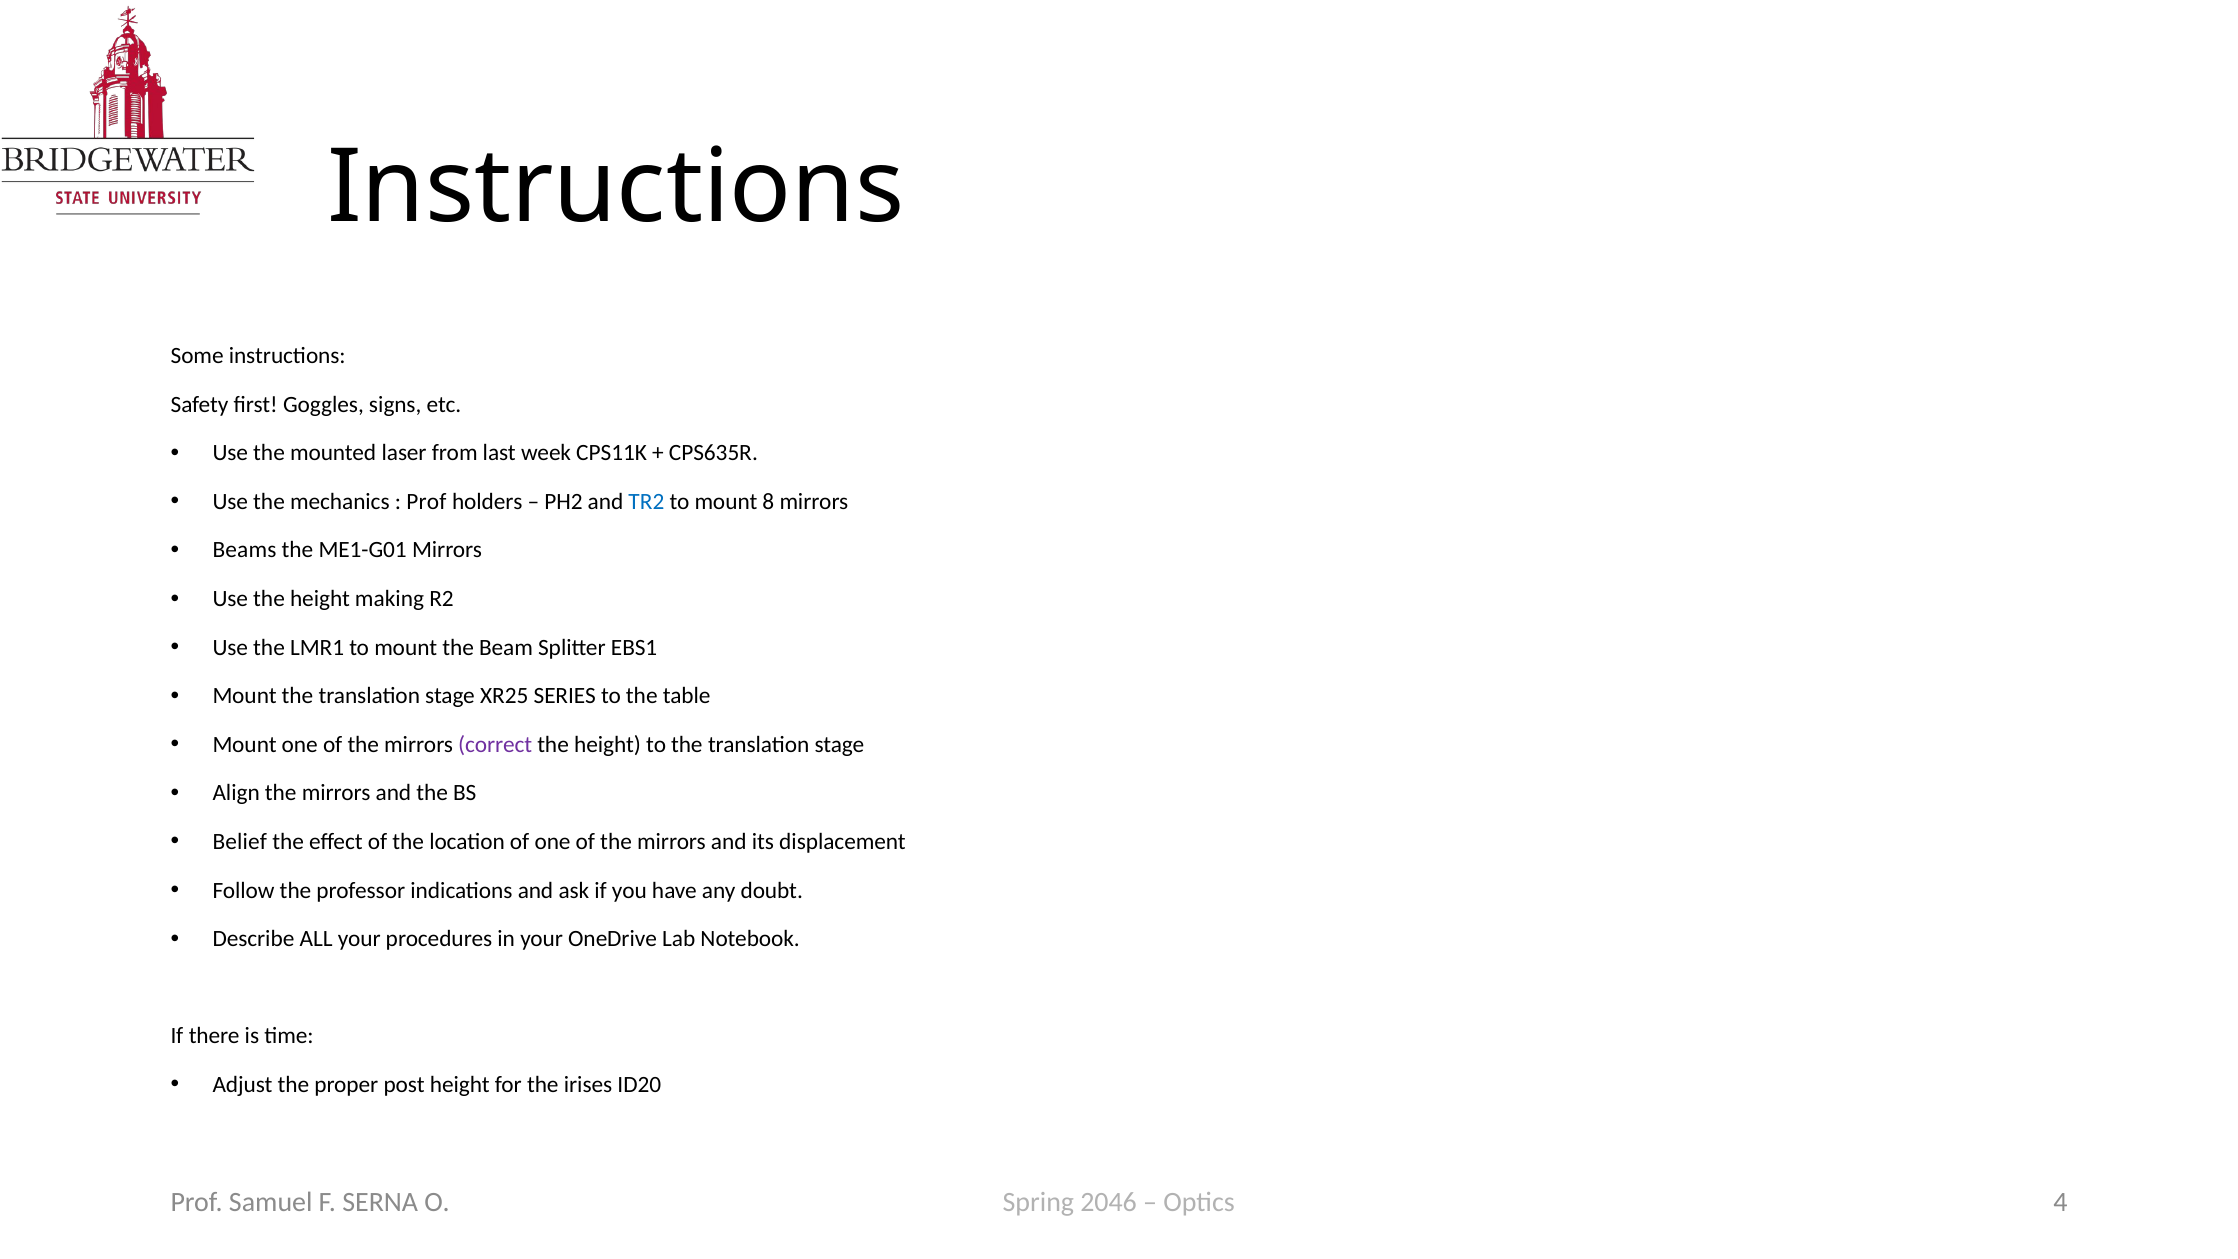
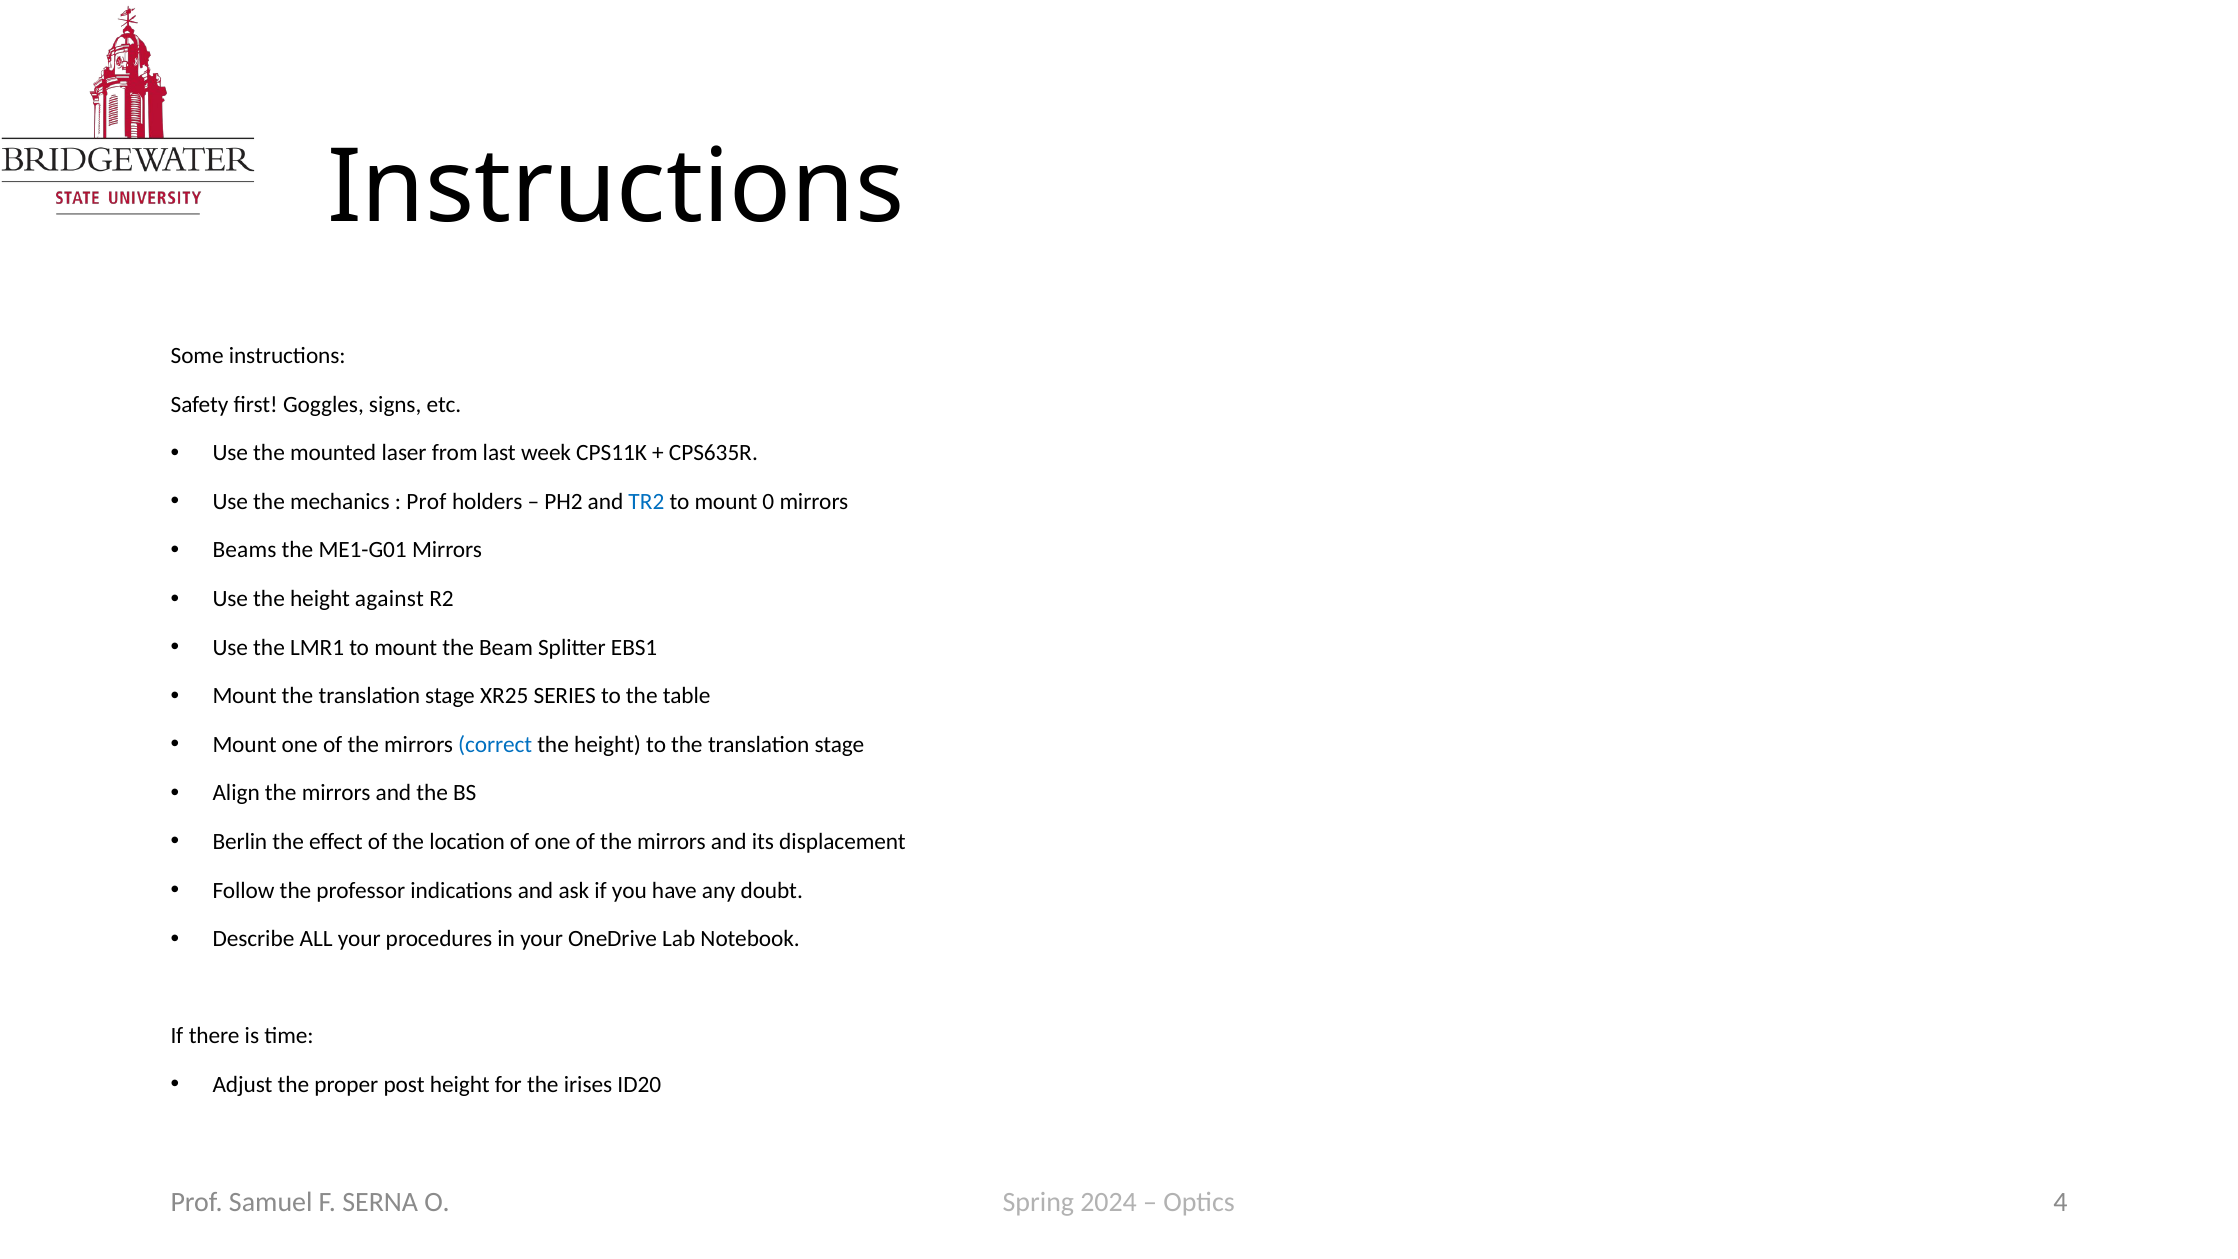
8: 8 -> 0
making: making -> against
correct colour: purple -> blue
Belief: Belief -> Berlin
2046: 2046 -> 2024
